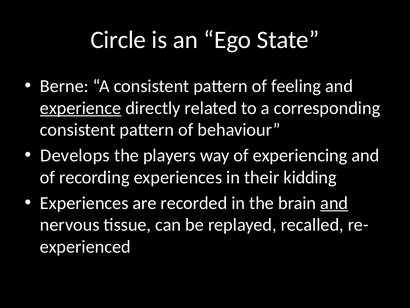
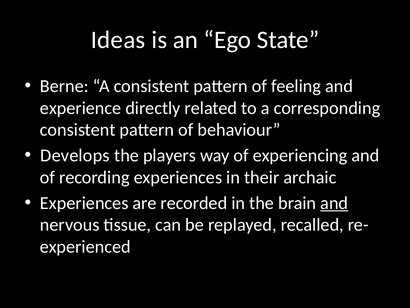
Circle: Circle -> Ideas
experience underline: present -> none
kidding: kidding -> archaic
